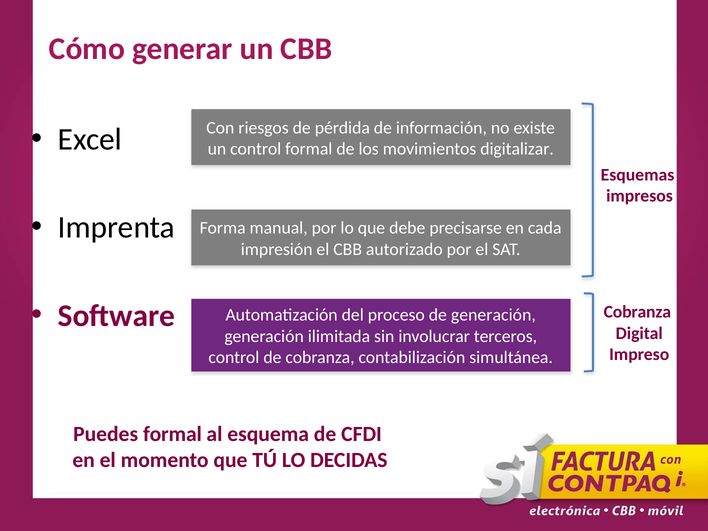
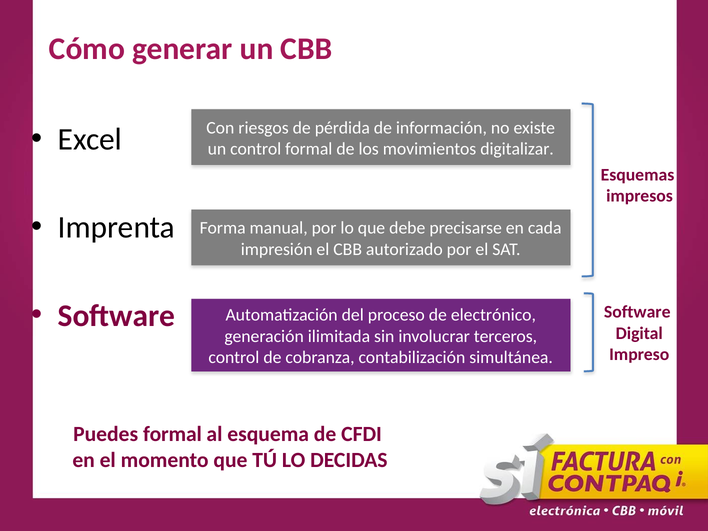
Cobranza at (637, 312): Cobranza -> Software
de generación: generación -> electrónico
